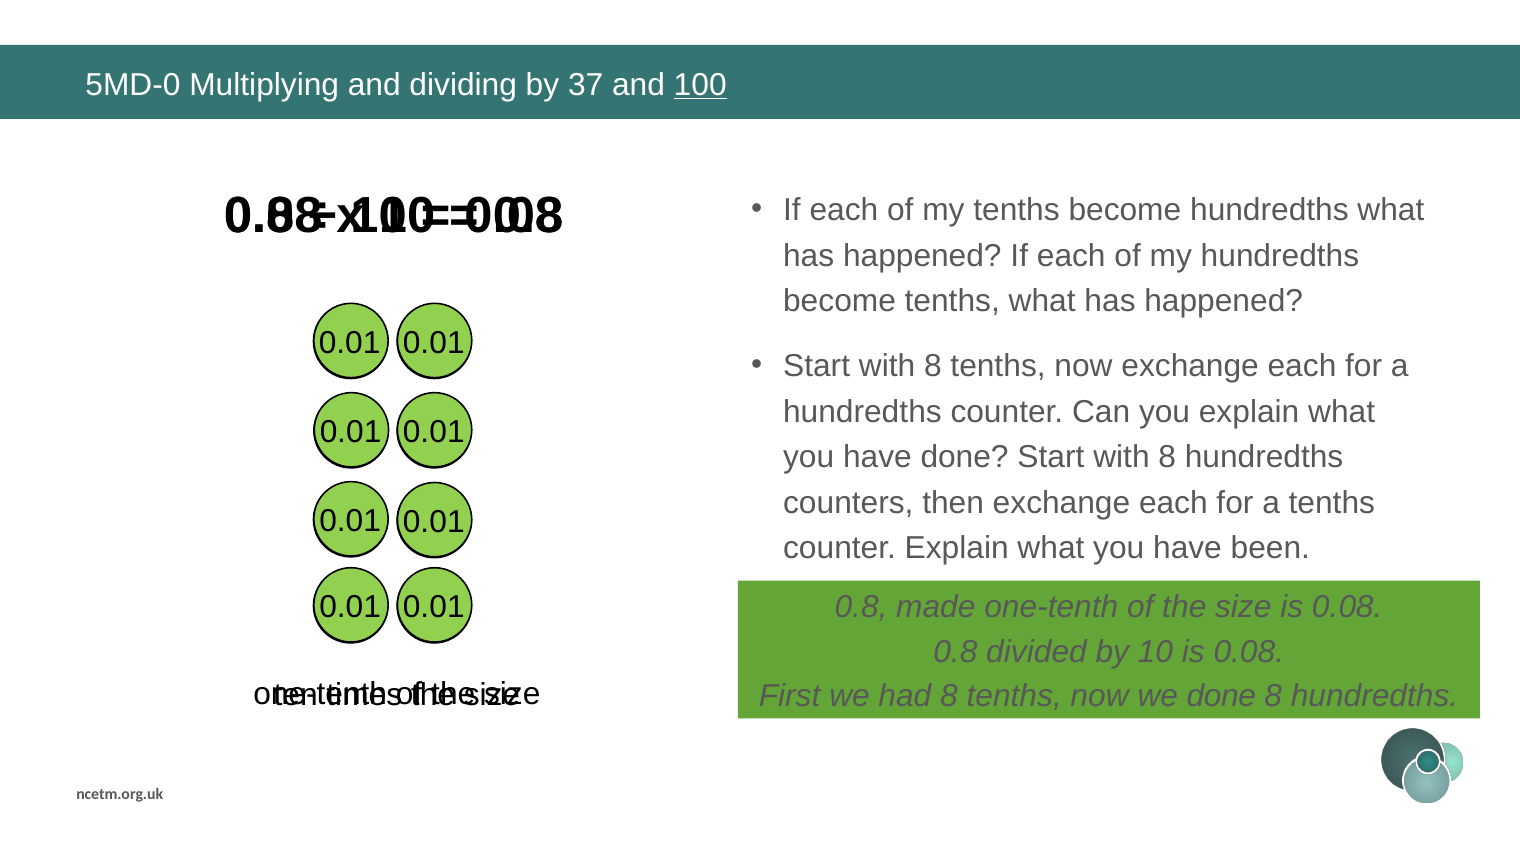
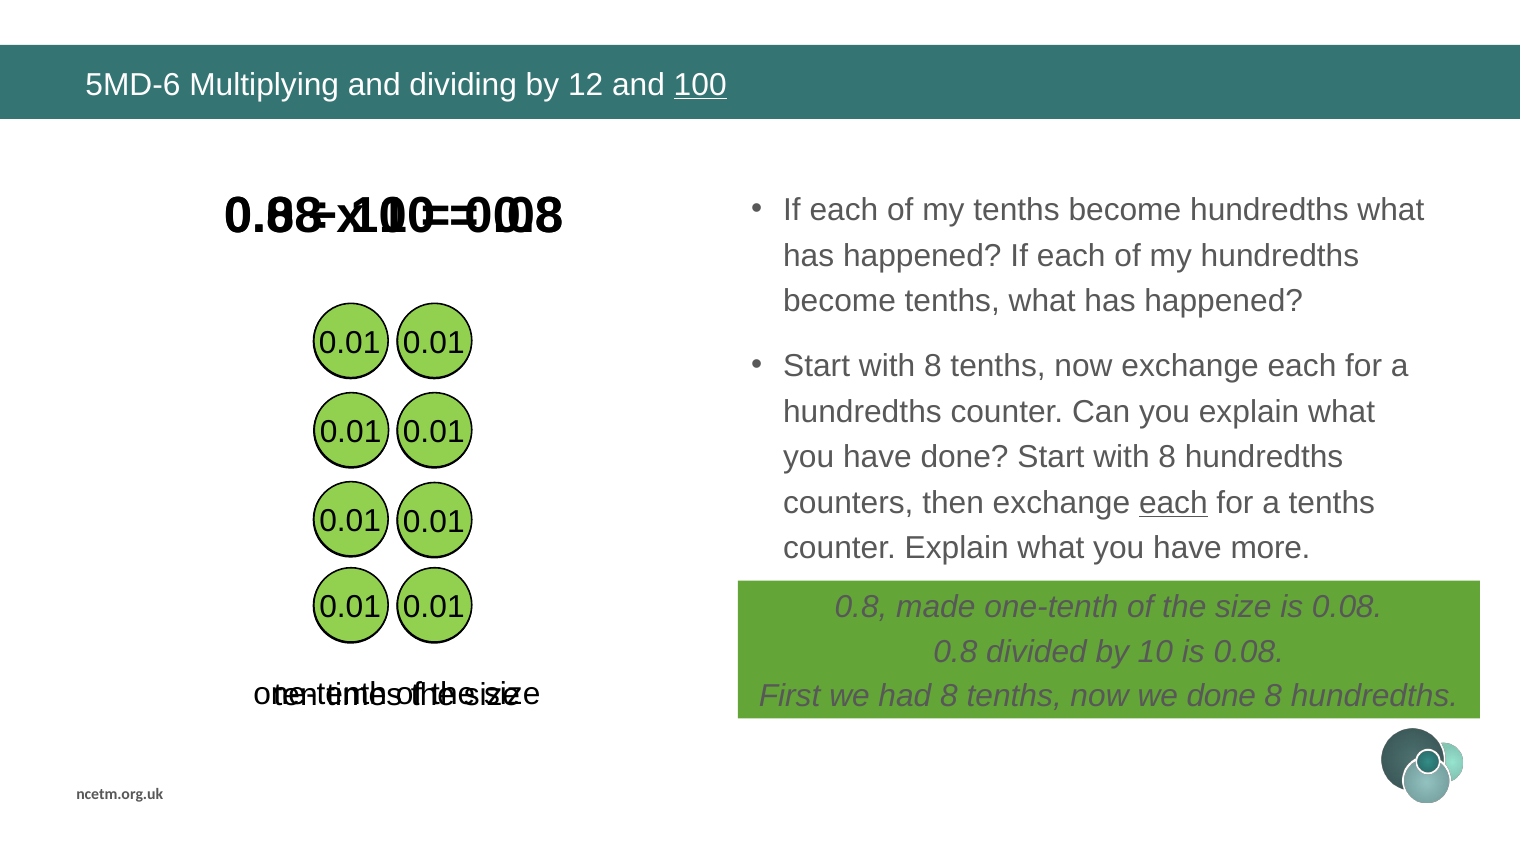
5MD-0: 5MD-0 -> 5MD-6
37: 37 -> 12
each at (1173, 503) underline: none -> present
been: been -> more
